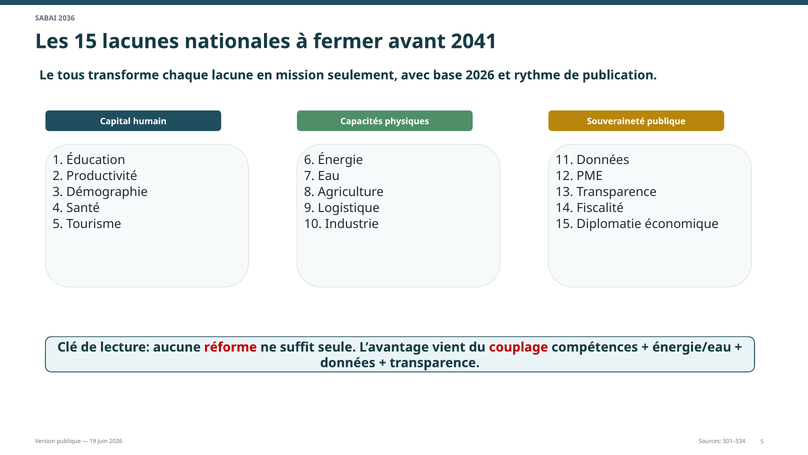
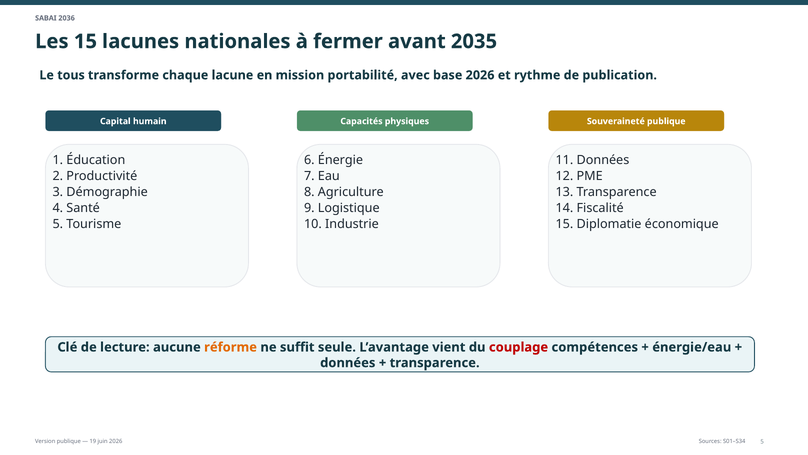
2041: 2041 -> 2035
seulement: seulement -> portabilité
réforme colour: red -> orange
